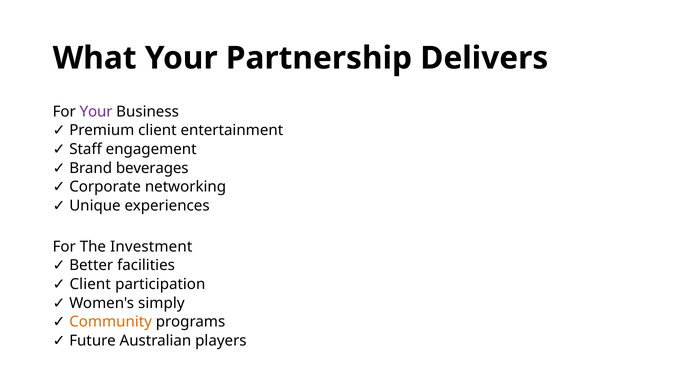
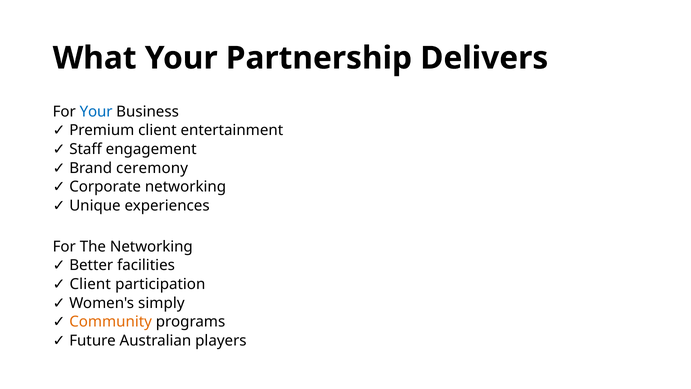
Your at (96, 112) colour: purple -> blue
beverages: beverages -> ceremony
The Investment: Investment -> Networking
